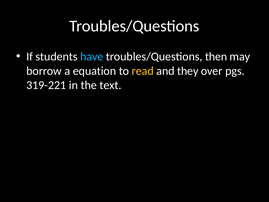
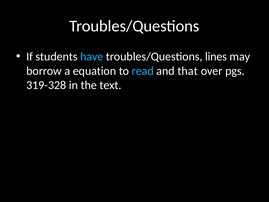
then: then -> lines
read colour: yellow -> light blue
they: they -> that
319-221: 319-221 -> 319-328
